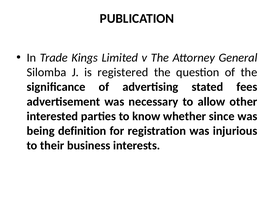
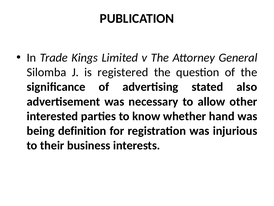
fees: fees -> also
since: since -> hand
